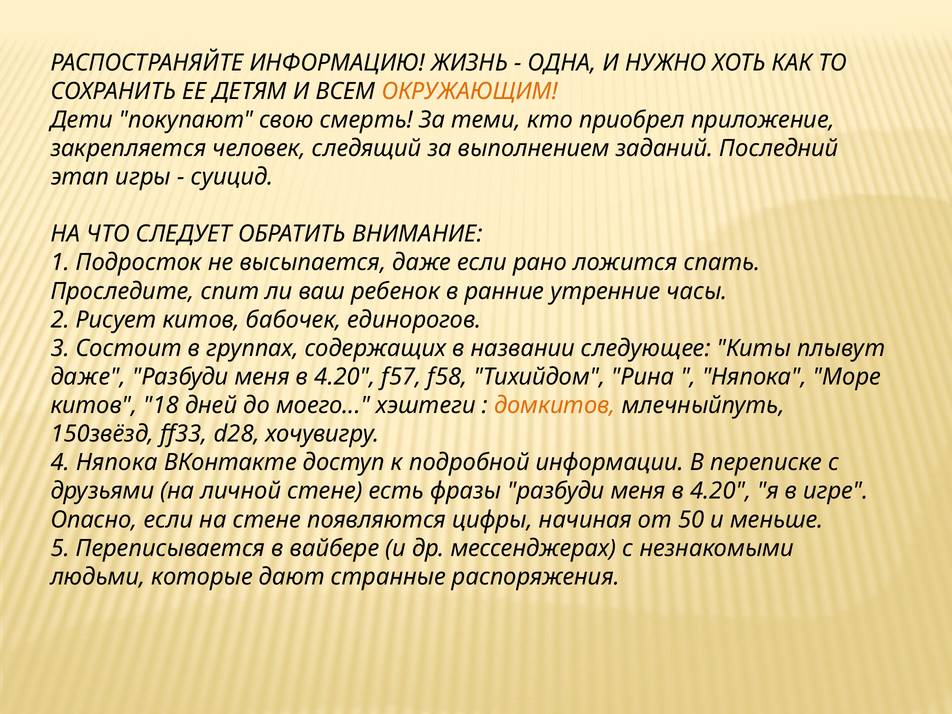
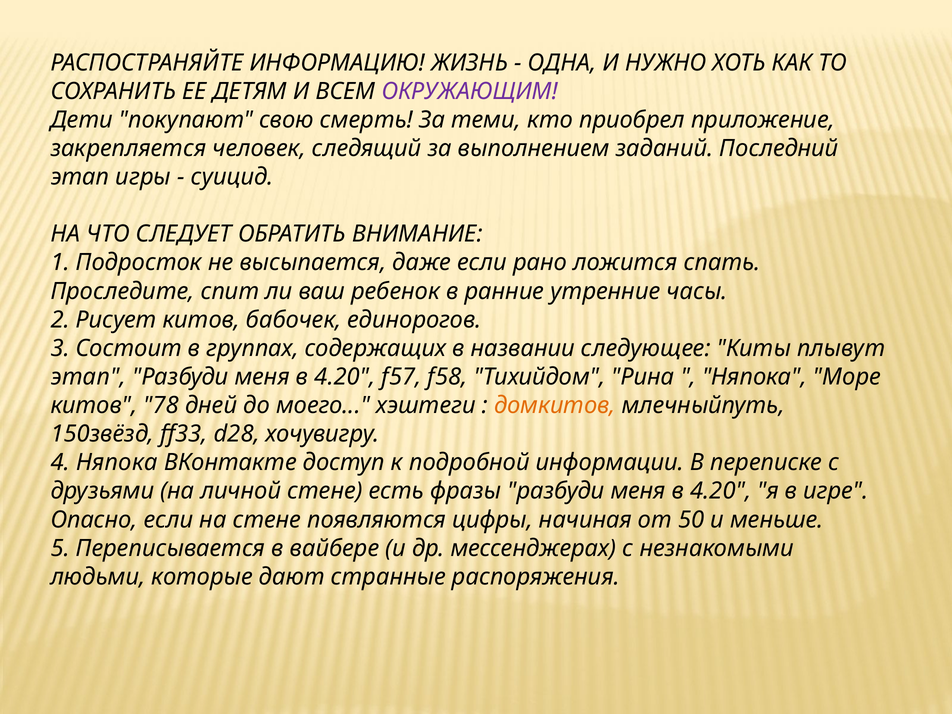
ОКРУЖАЮЩИМ colour: orange -> purple
даже at (88, 377): даже -> этап
18: 18 -> 78
